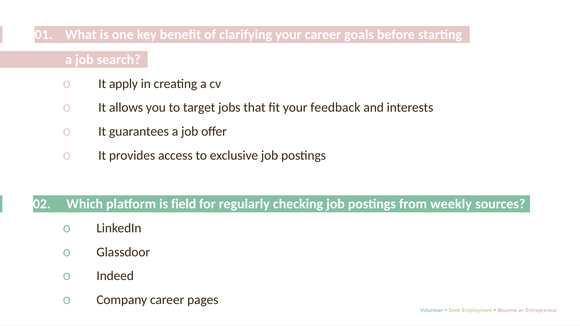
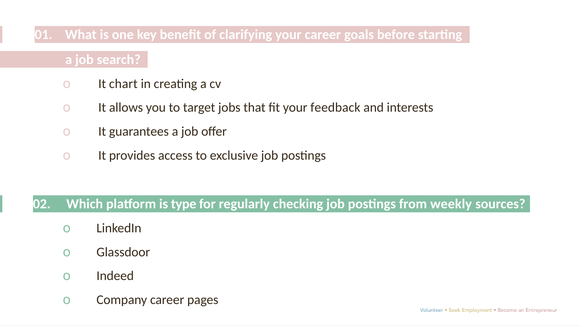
apply: apply -> chart
field: field -> type
